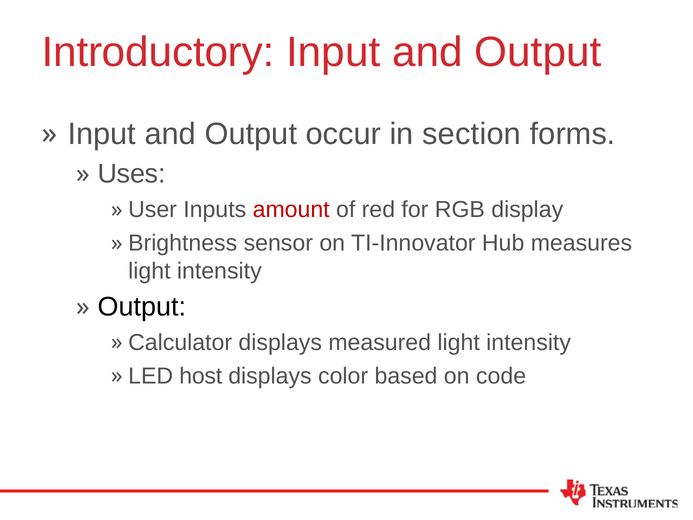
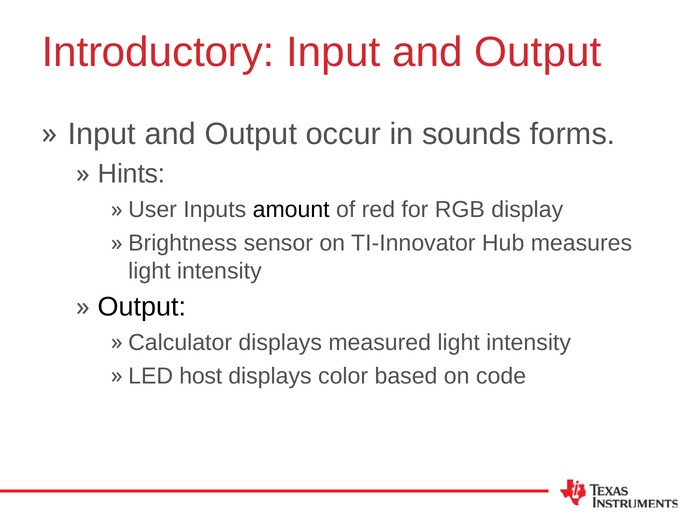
section: section -> sounds
Uses: Uses -> Hints
amount colour: red -> black
